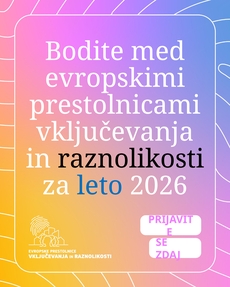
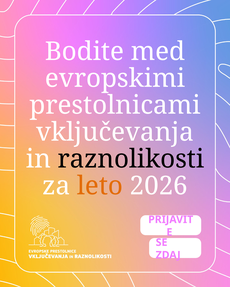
leto colour: blue -> orange
